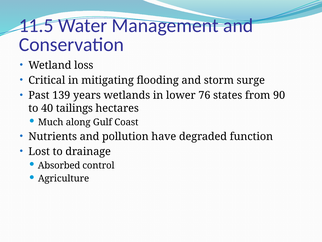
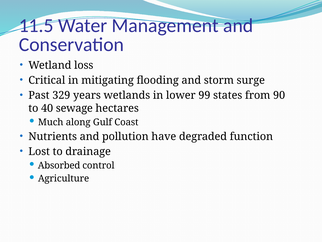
139: 139 -> 329
76: 76 -> 99
tailings: tailings -> sewage
